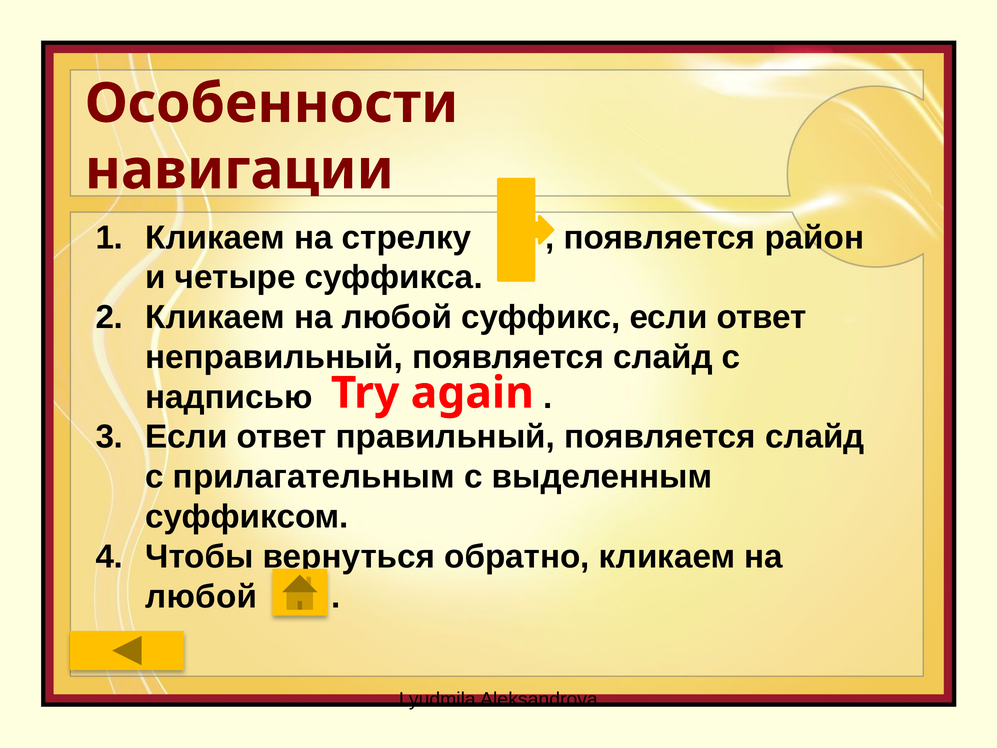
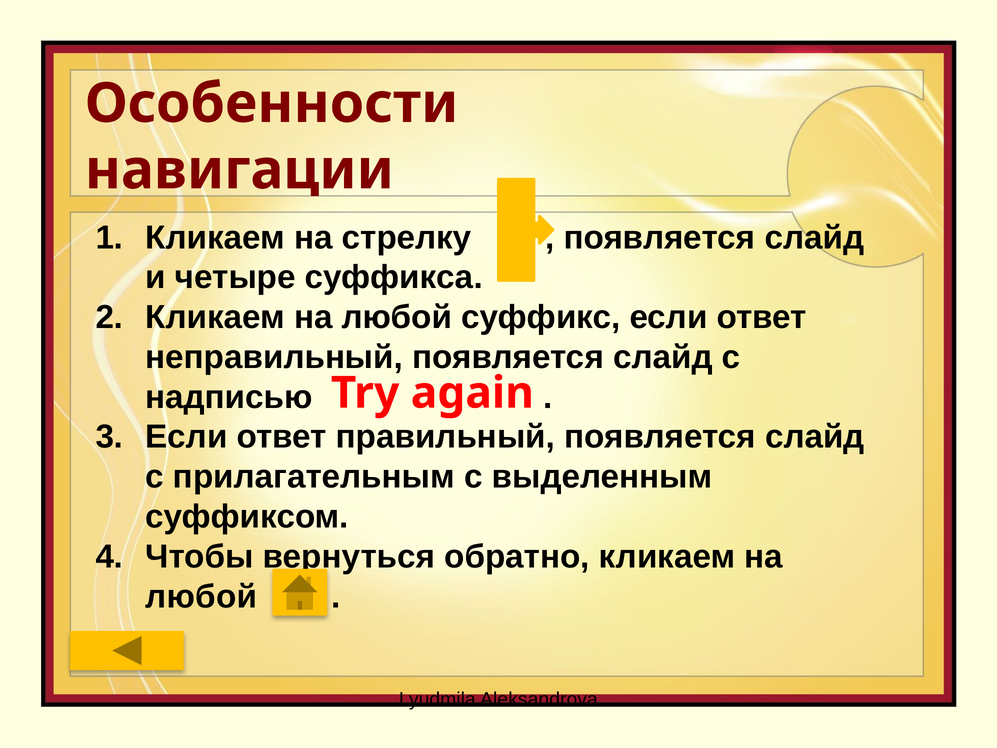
район at (814, 237): район -> слайд
